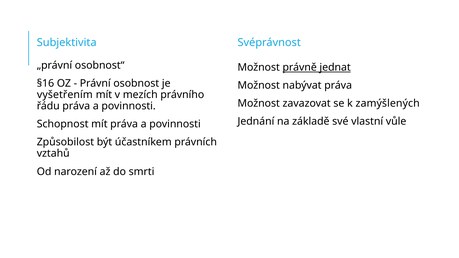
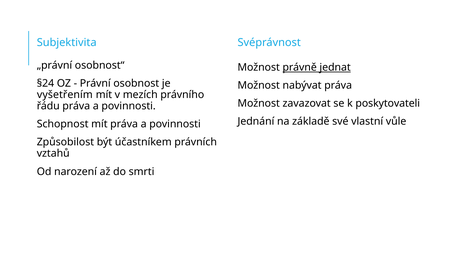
§16: §16 -> §24
zamýšlených: zamýšlených -> poskytovateli
